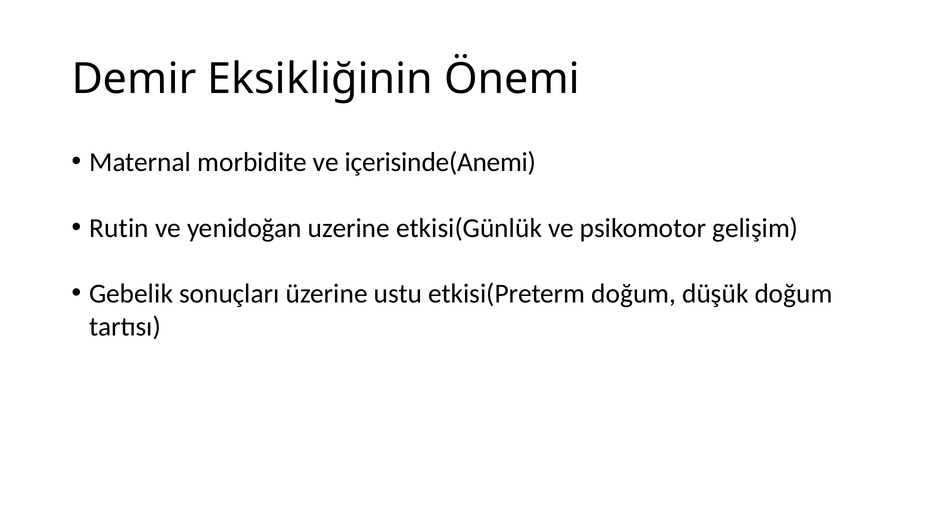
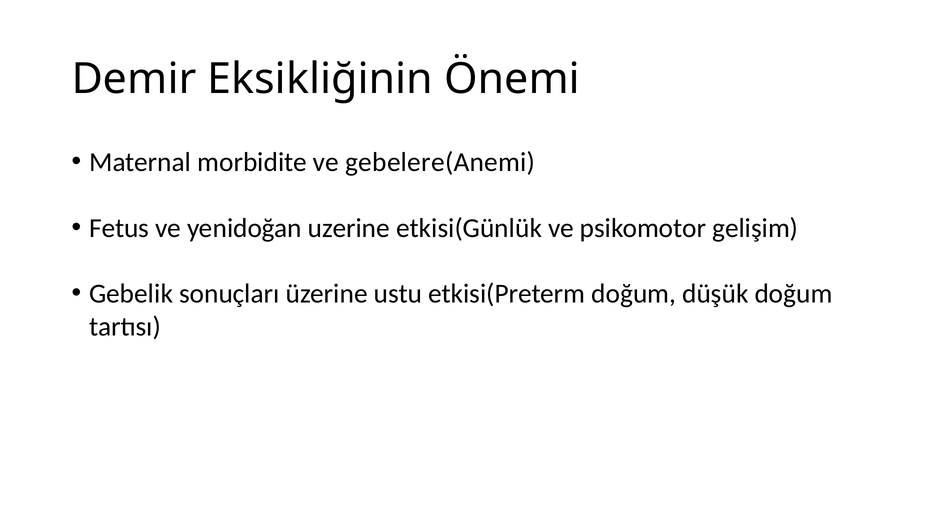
içerisinde(Anemi: içerisinde(Anemi -> gebelere(Anemi
Rutin: Rutin -> Fetus
